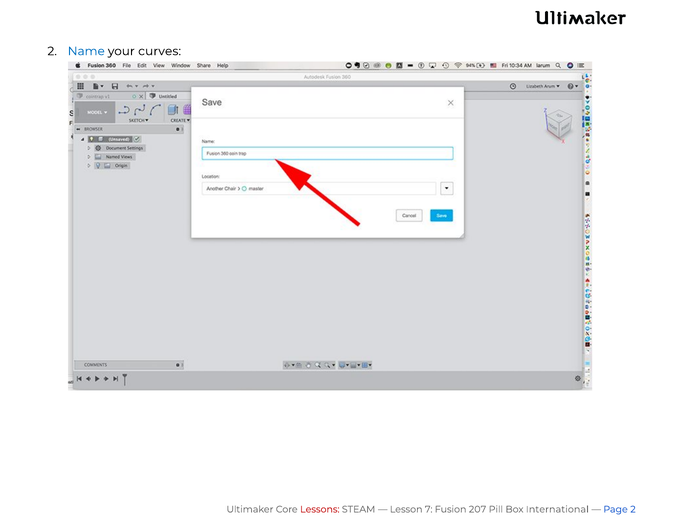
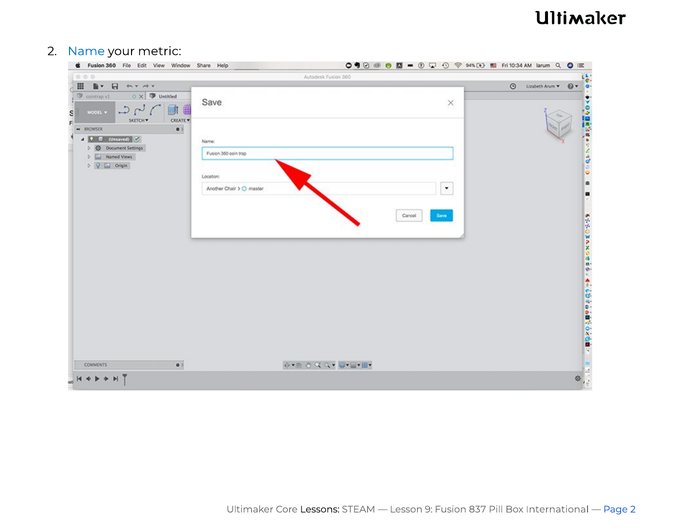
curves: curves -> metric
Lessons colour: red -> black
7: 7 -> 9
207: 207 -> 837
